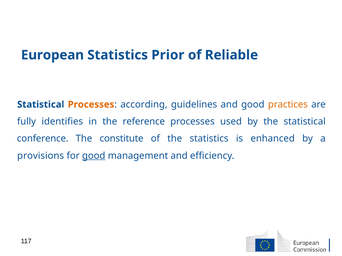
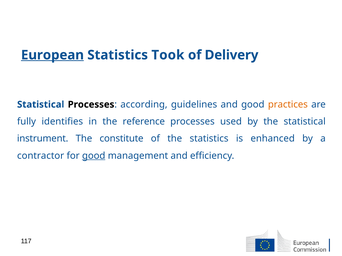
European underline: none -> present
Prior: Prior -> Took
Reliable: Reliable -> Delivery
Processes at (91, 105) colour: orange -> black
conference: conference -> instrument
provisions: provisions -> contractor
